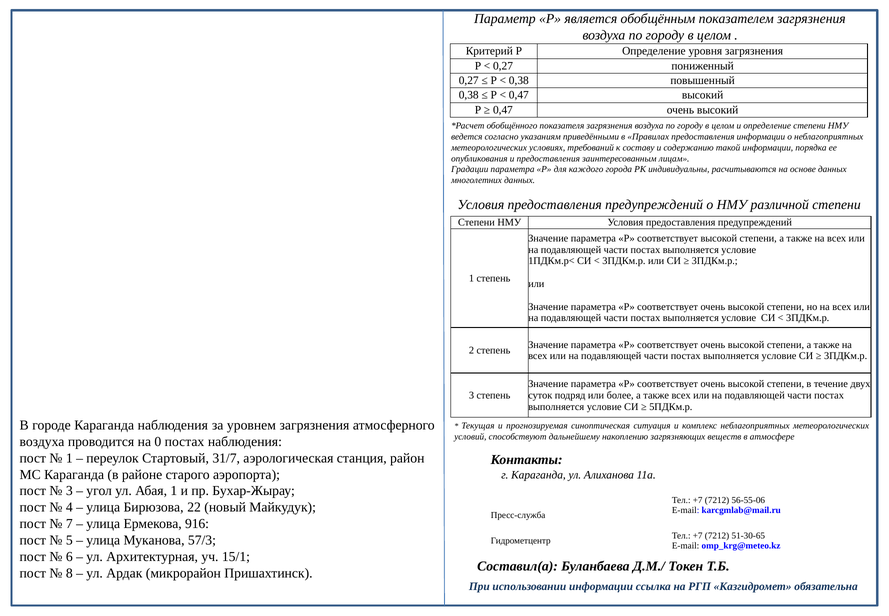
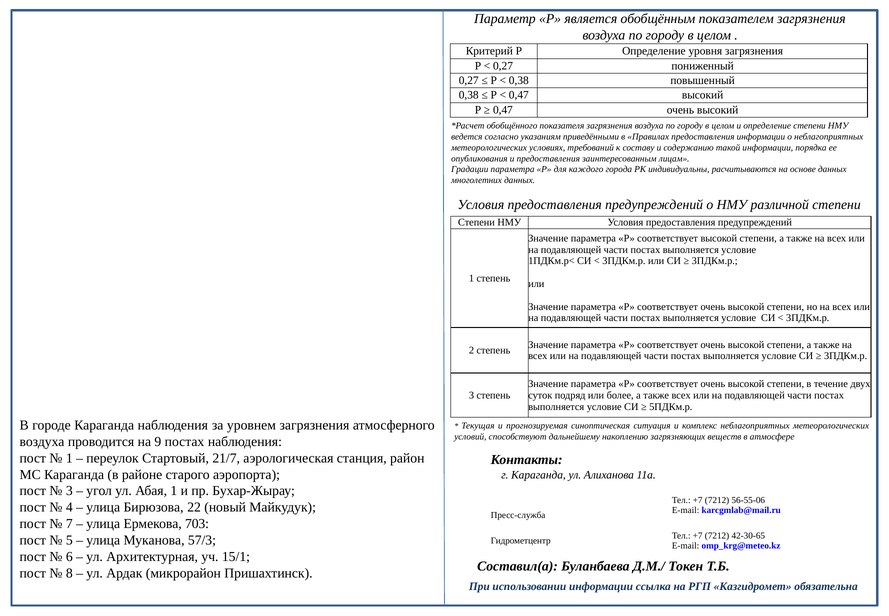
0: 0 -> 9
31/7: 31/7 -> 21/7
916: 916 -> 703
51-30-65: 51-30-65 -> 42-30-65
